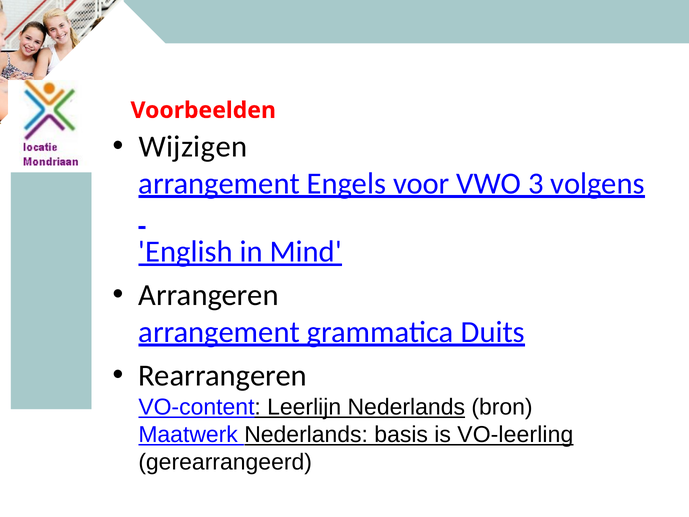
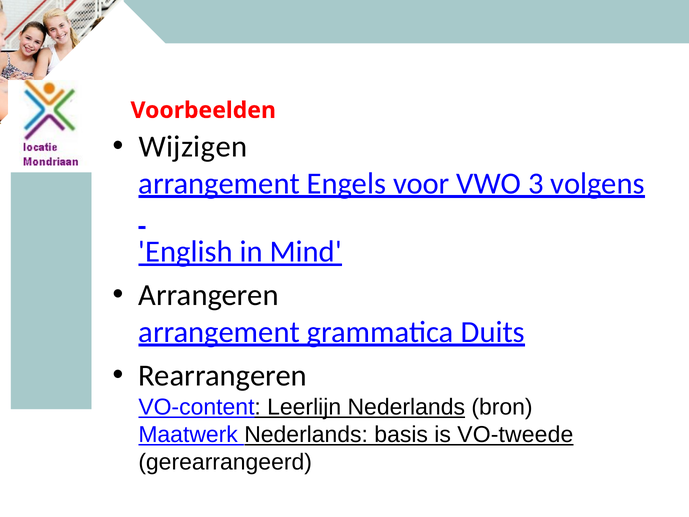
VO-leerling: VO-leerling -> VO-tweede
